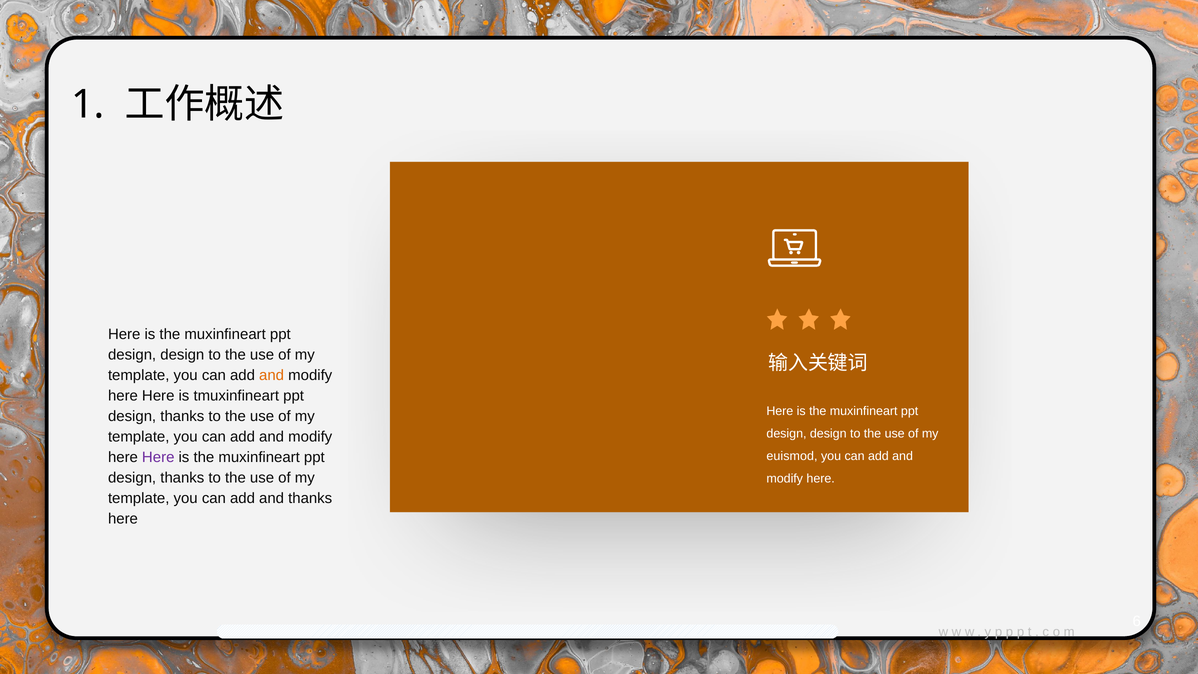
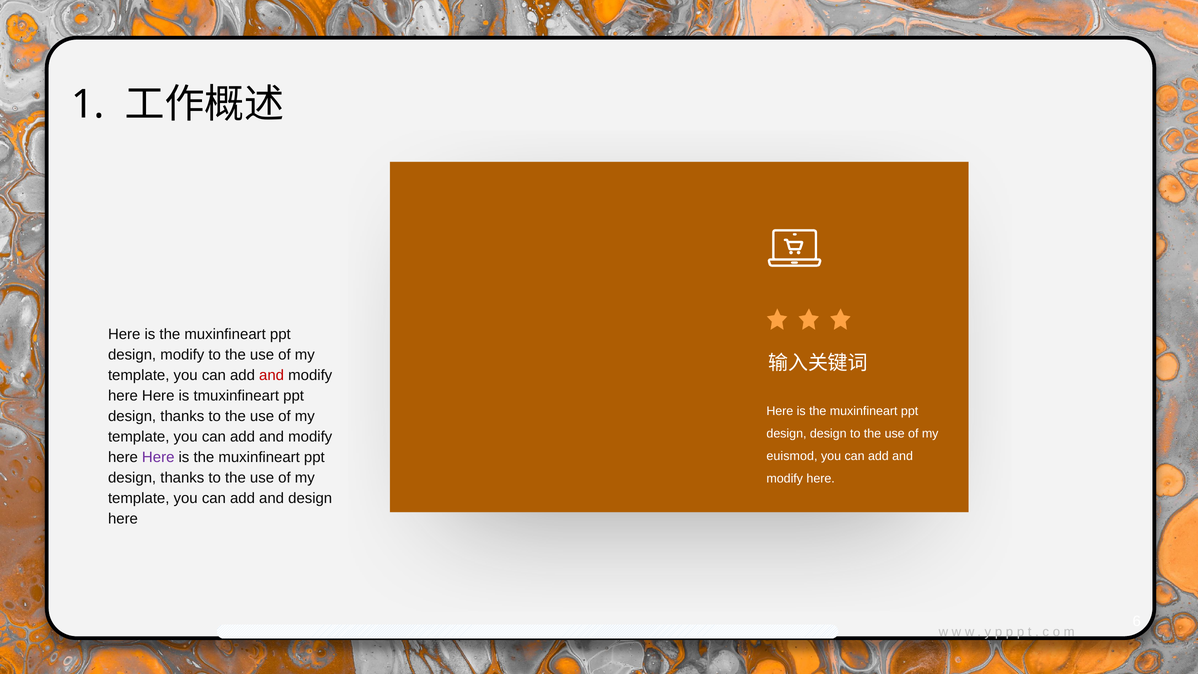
design at (182, 355): design -> modify
and at (272, 375) colour: orange -> red
and thanks: thanks -> design
